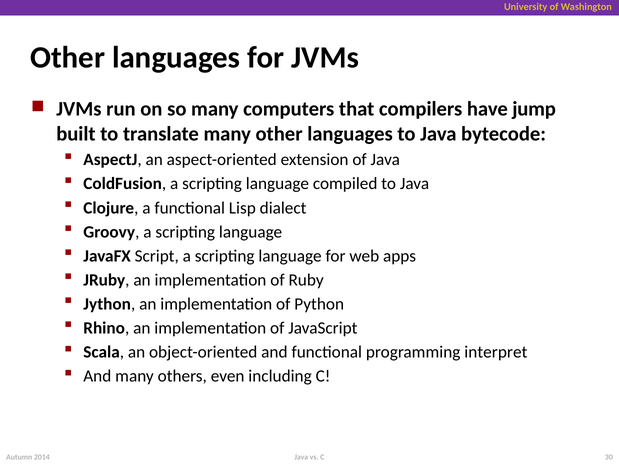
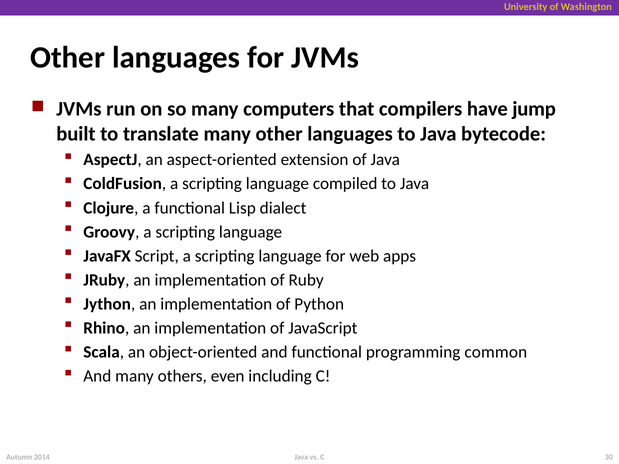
interpret: interpret -> common
